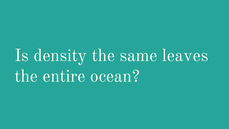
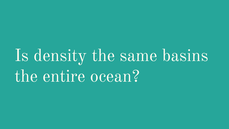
leaves: leaves -> basins
